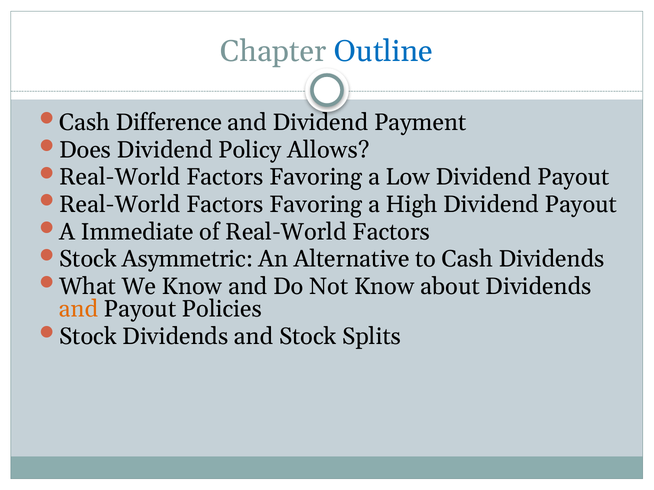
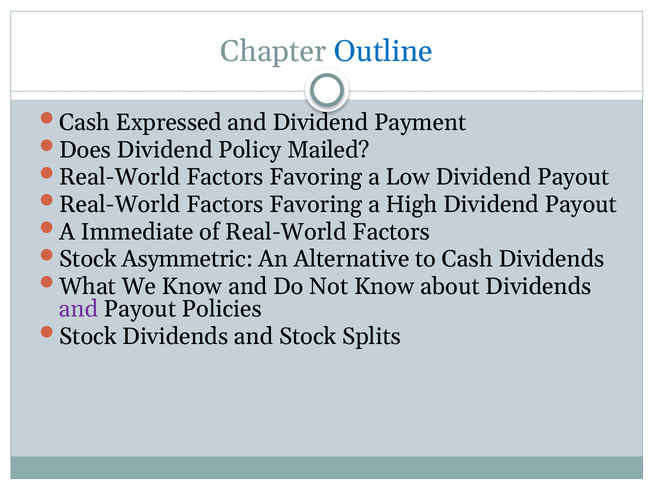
Difference: Difference -> Expressed
Allows: Allows -> Mailed
and at (78, 309) colour: orange -> purple
